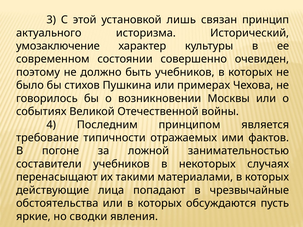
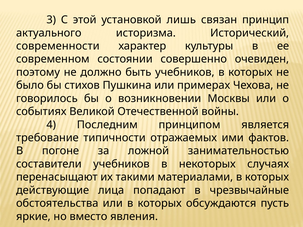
умозаключение: умозаключение -> современности
сводки: сводки -> вместо
